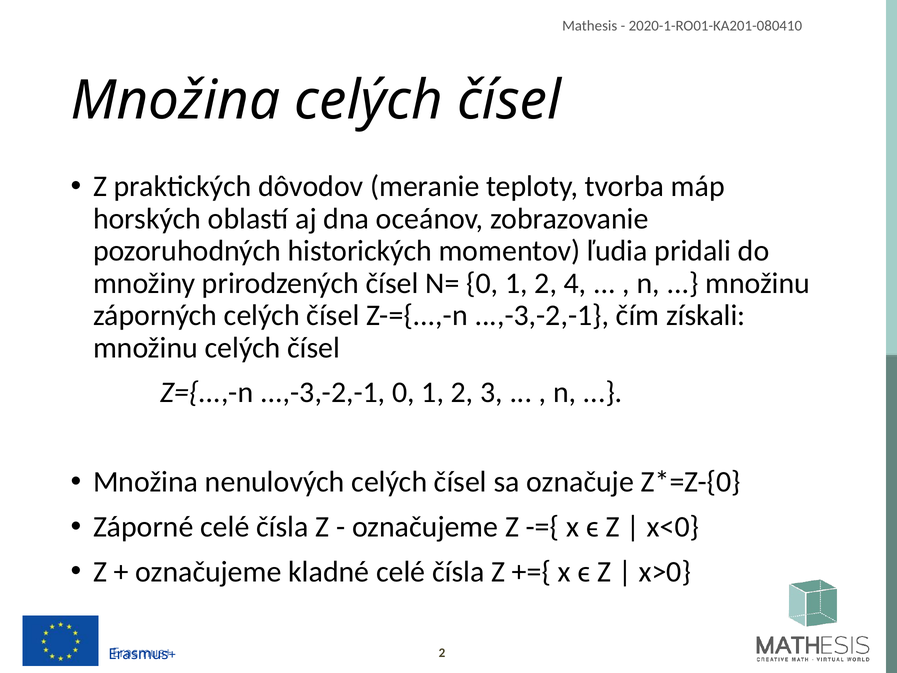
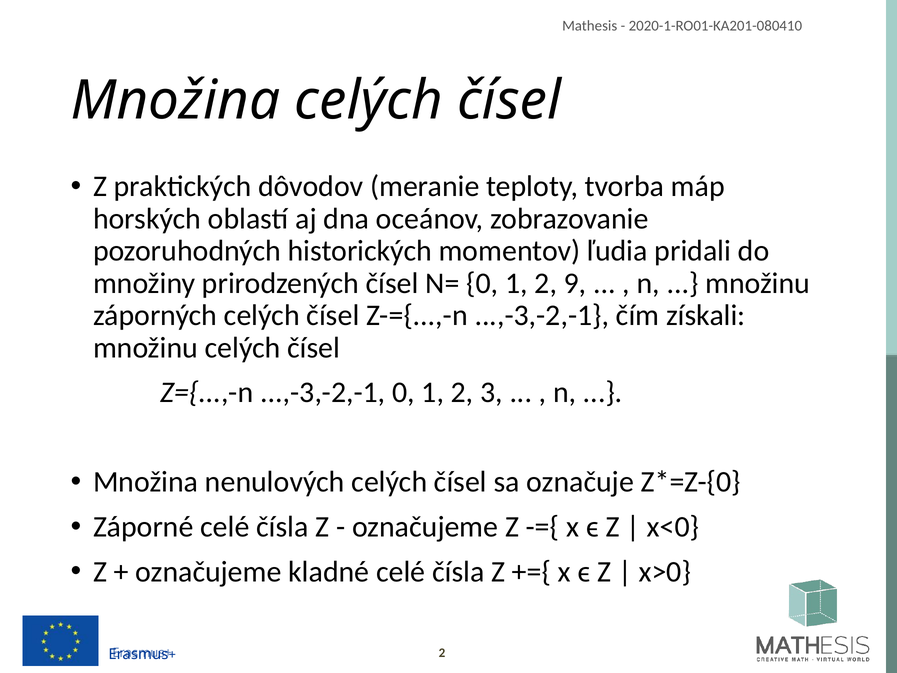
4: 4 -> 9
